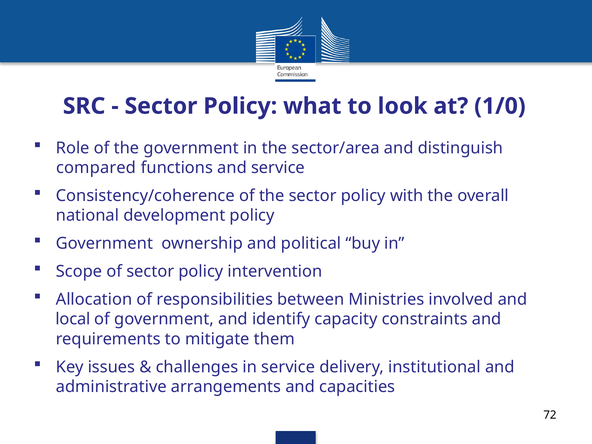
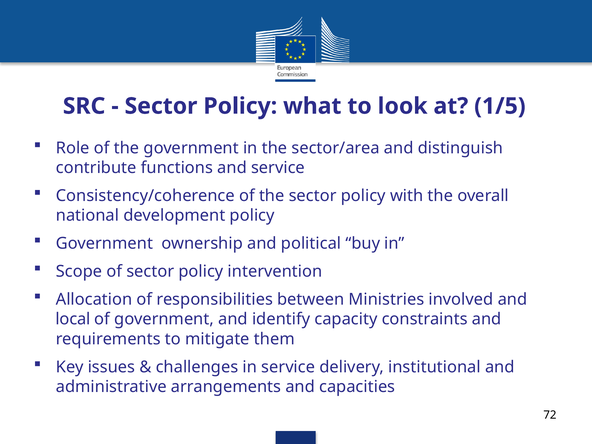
1/0: 1/0 -> 1/5
compared: compared -> contribute
